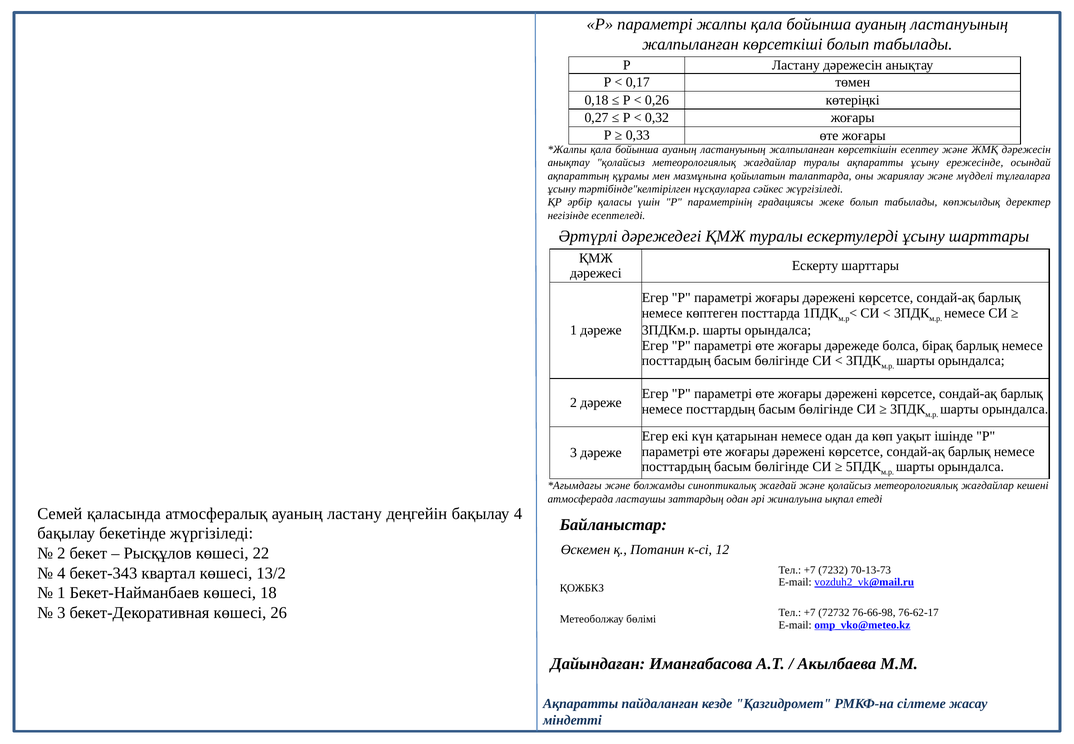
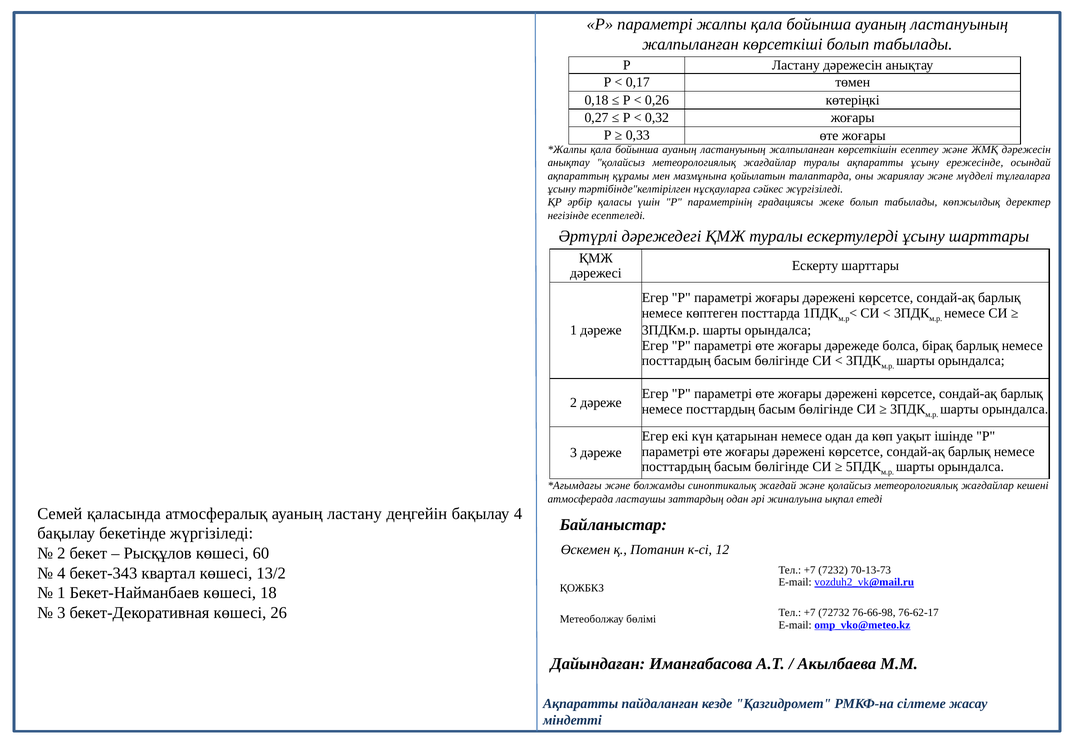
22: 22 -> 60
